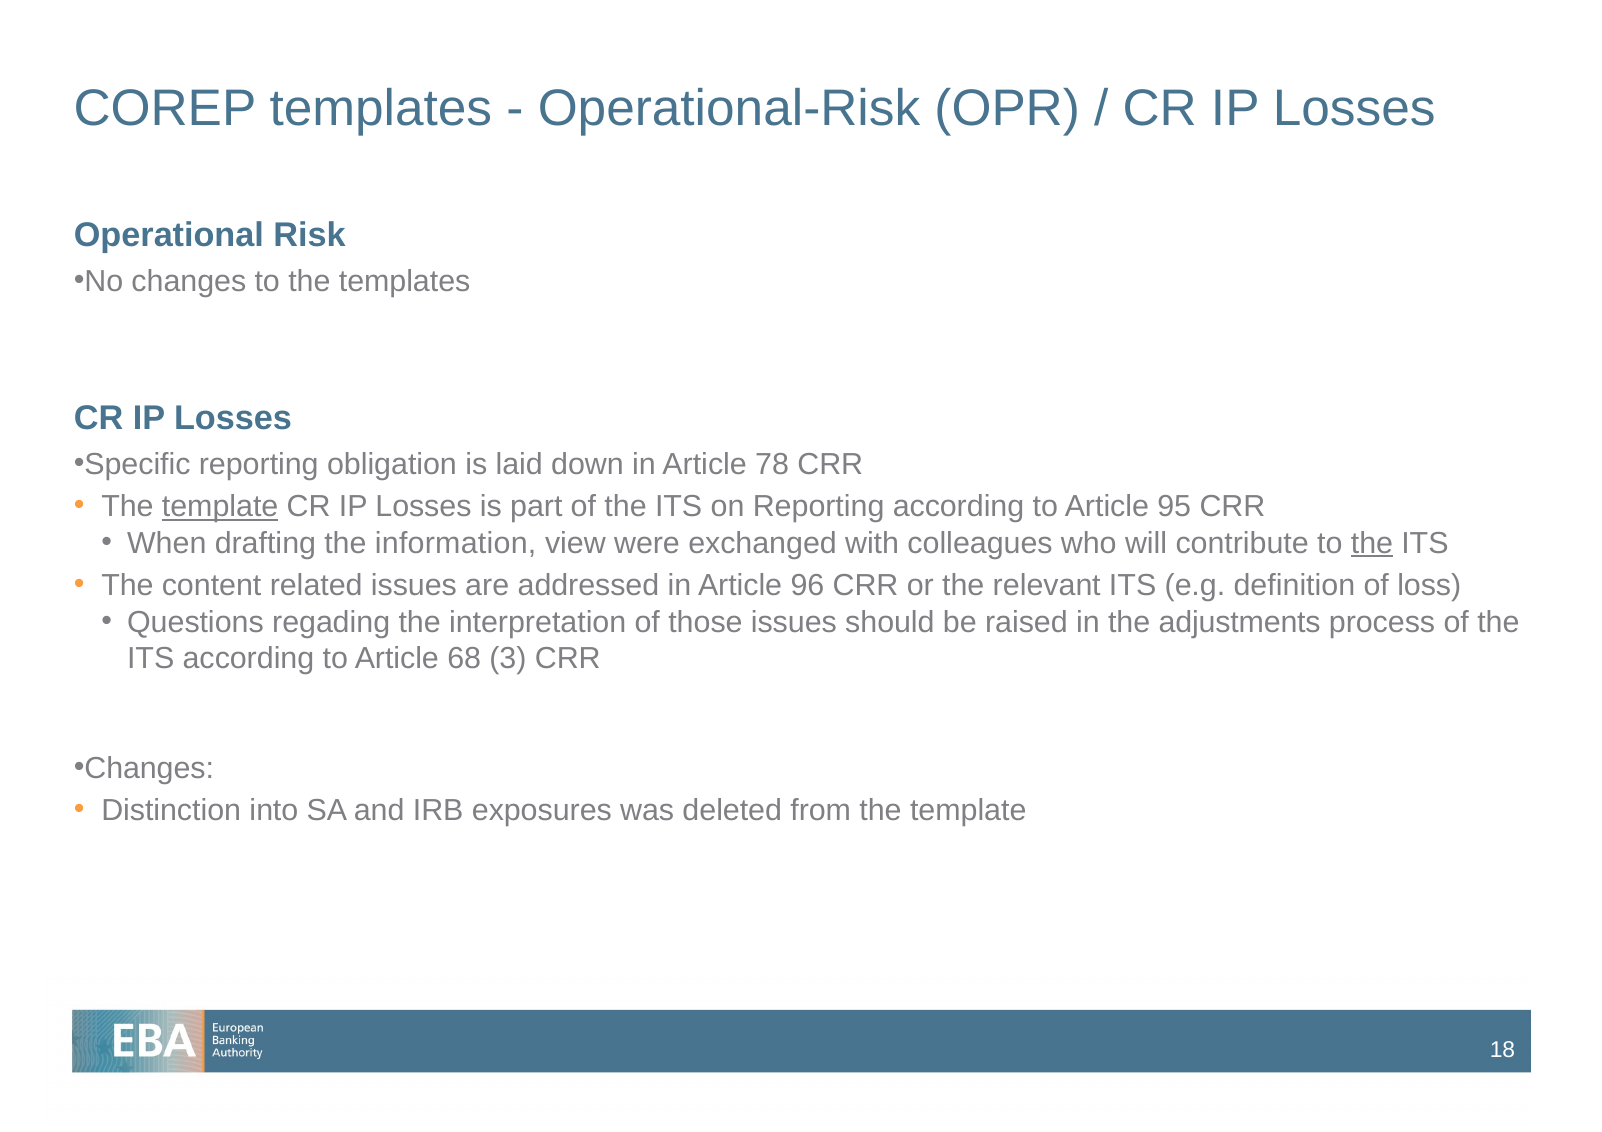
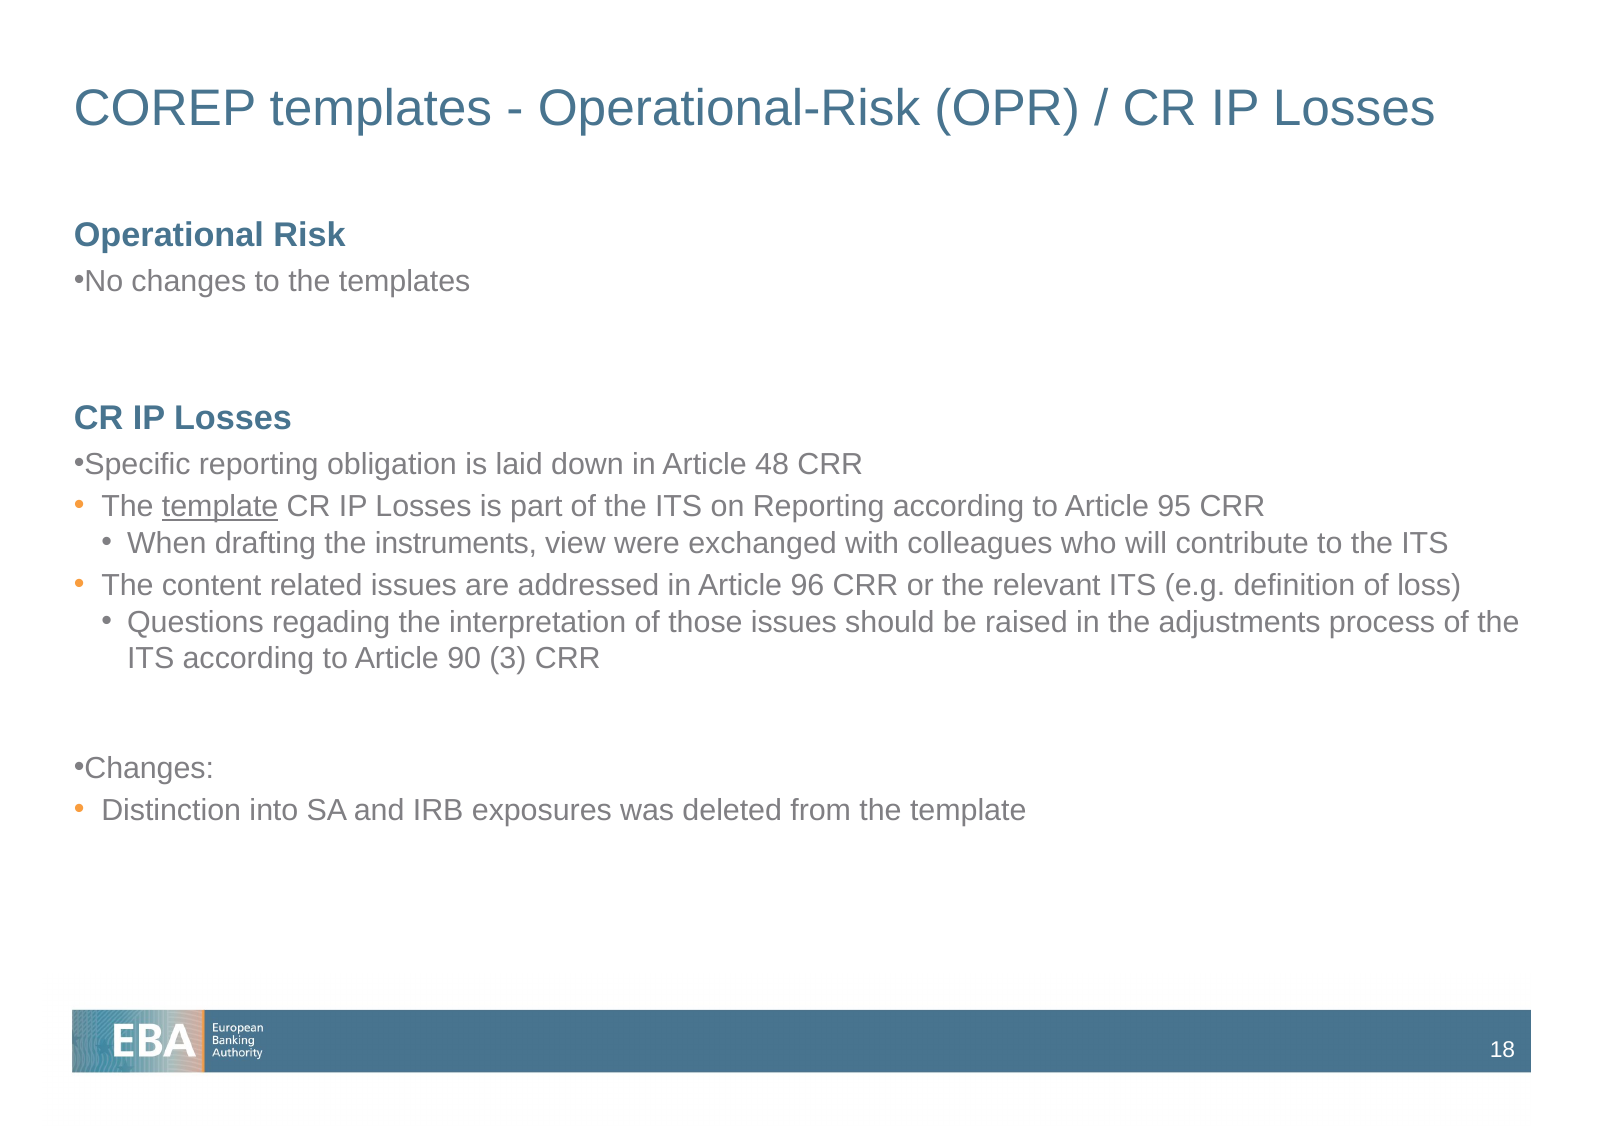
78: 78 -> 48
information: information -> instruments
the at (1372, 543) underline: present -> none
68: 68 -> 90
